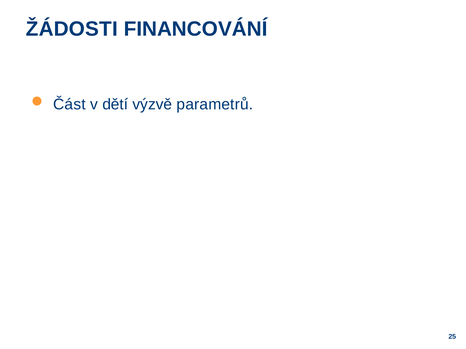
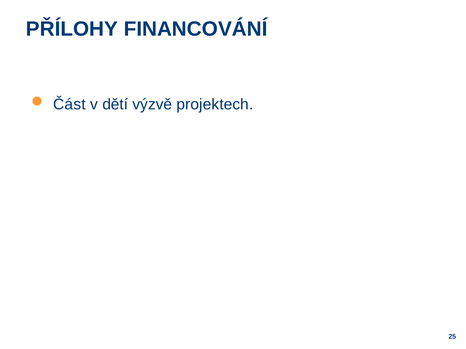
ŽÁDOSTI: ŽÁDOSTI -> PŘÍLOHY
parametrů: parametrů -> projektech
